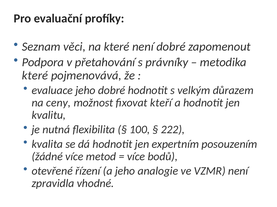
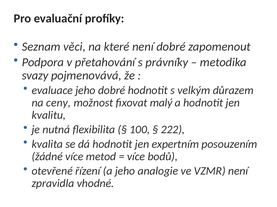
které at (35, 76): které -> svazy
kteří: kteří -> malý
